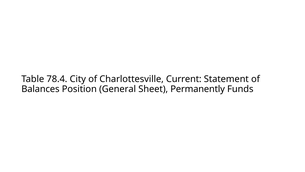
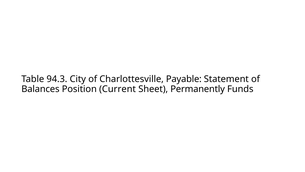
78.4: 78.4 -> 94.3
Current: Current -> Payable
General: General -> Current
